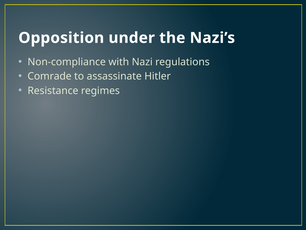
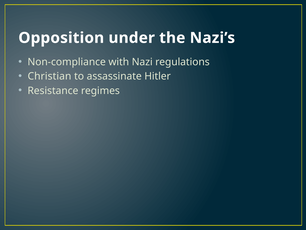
Comrade: Comrade -> Christian
